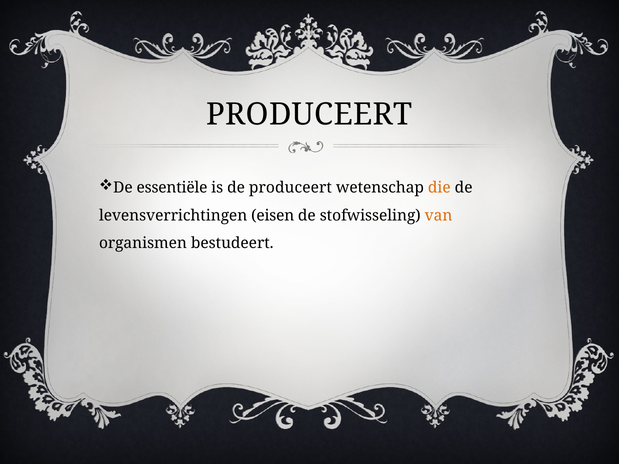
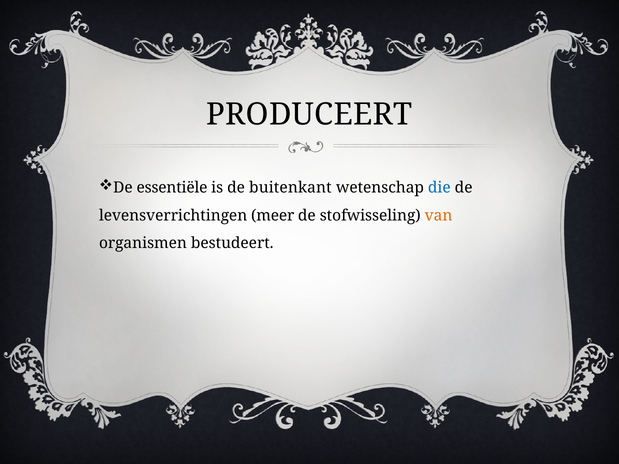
de produceert: produceert -> buitenkant
die colour: orange -> blue
eisen: eisen -> meer
